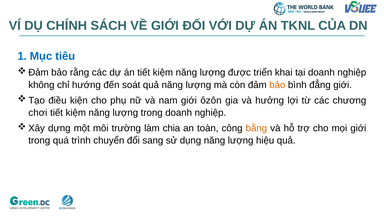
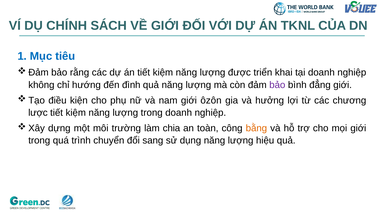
soát: soát -> đình
bảo at (277, 85) colour: orange -> purple
chơi: chơi -> lược
